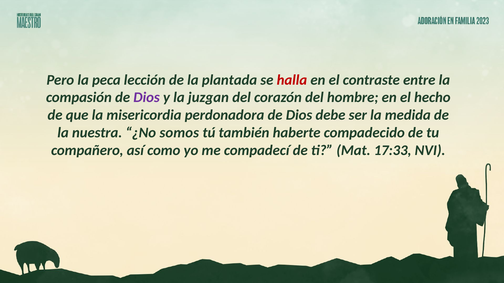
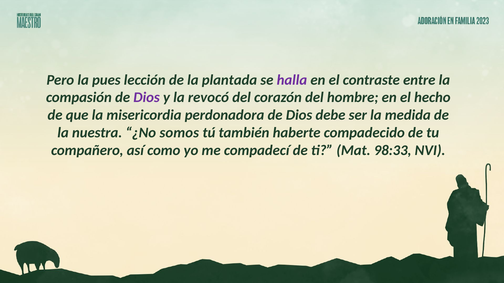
peca: peca -> pues
halla colour: red -> purple
juzgan: juzgan -> revocó
17:33: 17:33 -> 98:33
